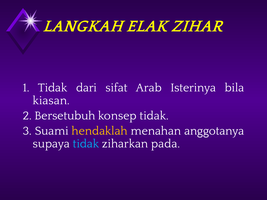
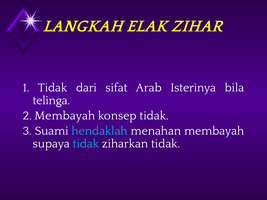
kiasan: kiasan -> telinga
2 Bersetubuh: Bersetubuh -> Membayah
hendaklah colour: yellow -> light blue
menahan anggotanya: anggotanya -> membayah
ziharkan pada: pada -> tidak
